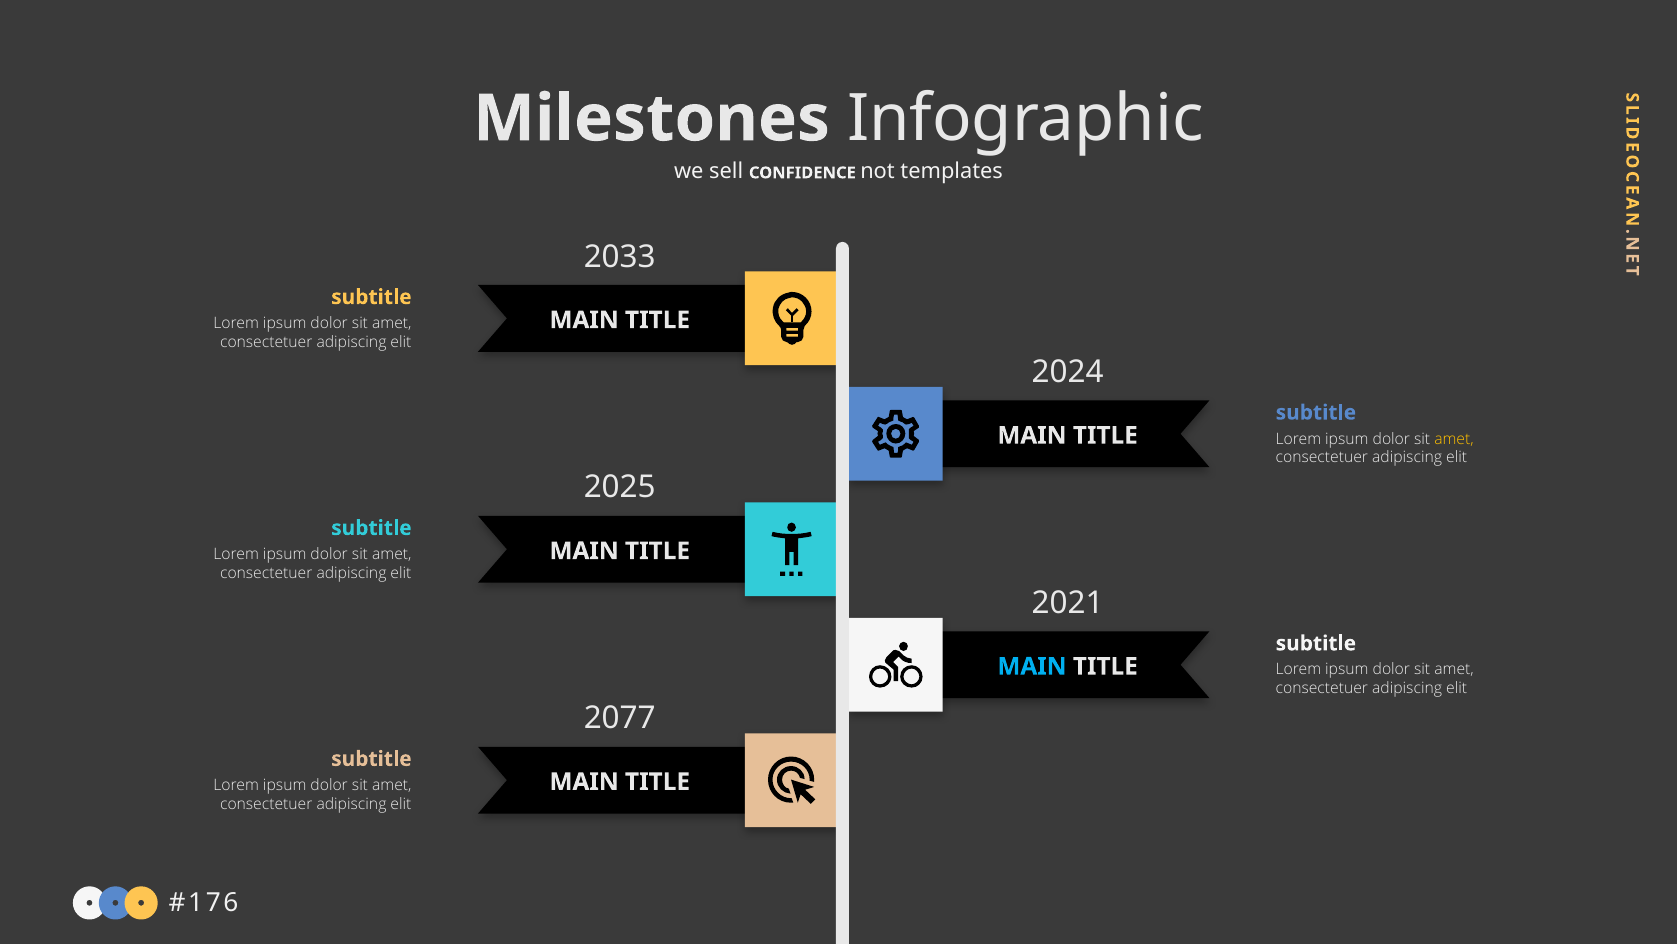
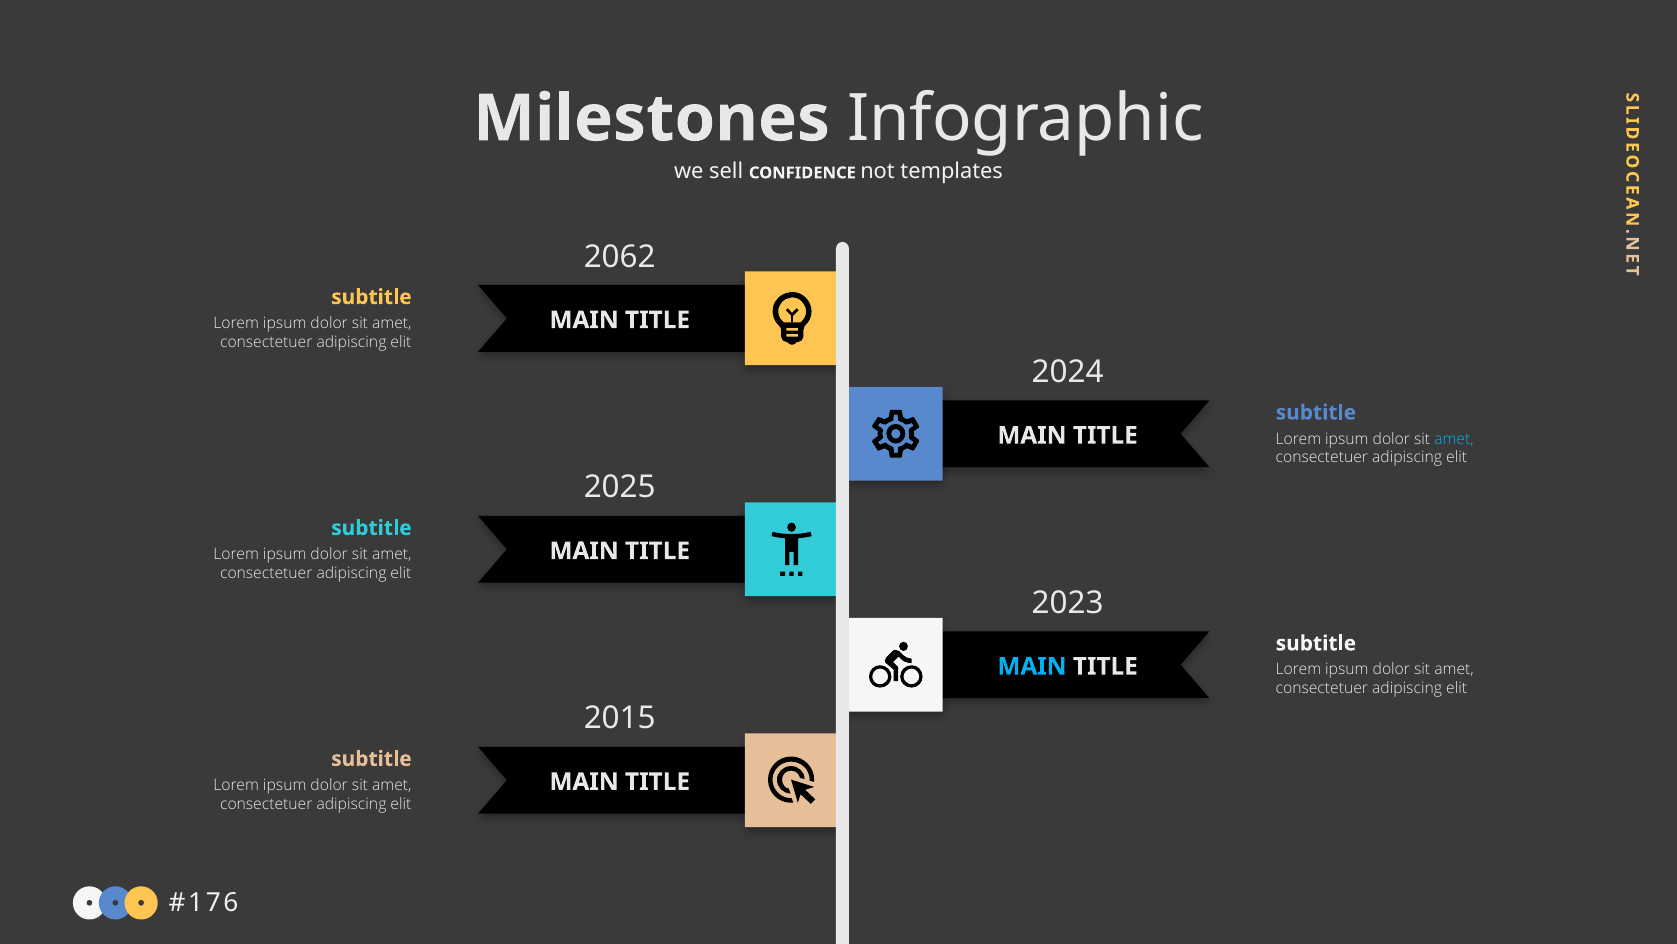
2033: 2033 -> 2062
amet at (1454, 438) colour: yellow -> light blue
2021: 2021 -> 2023
2077: 2077 -> 2015
